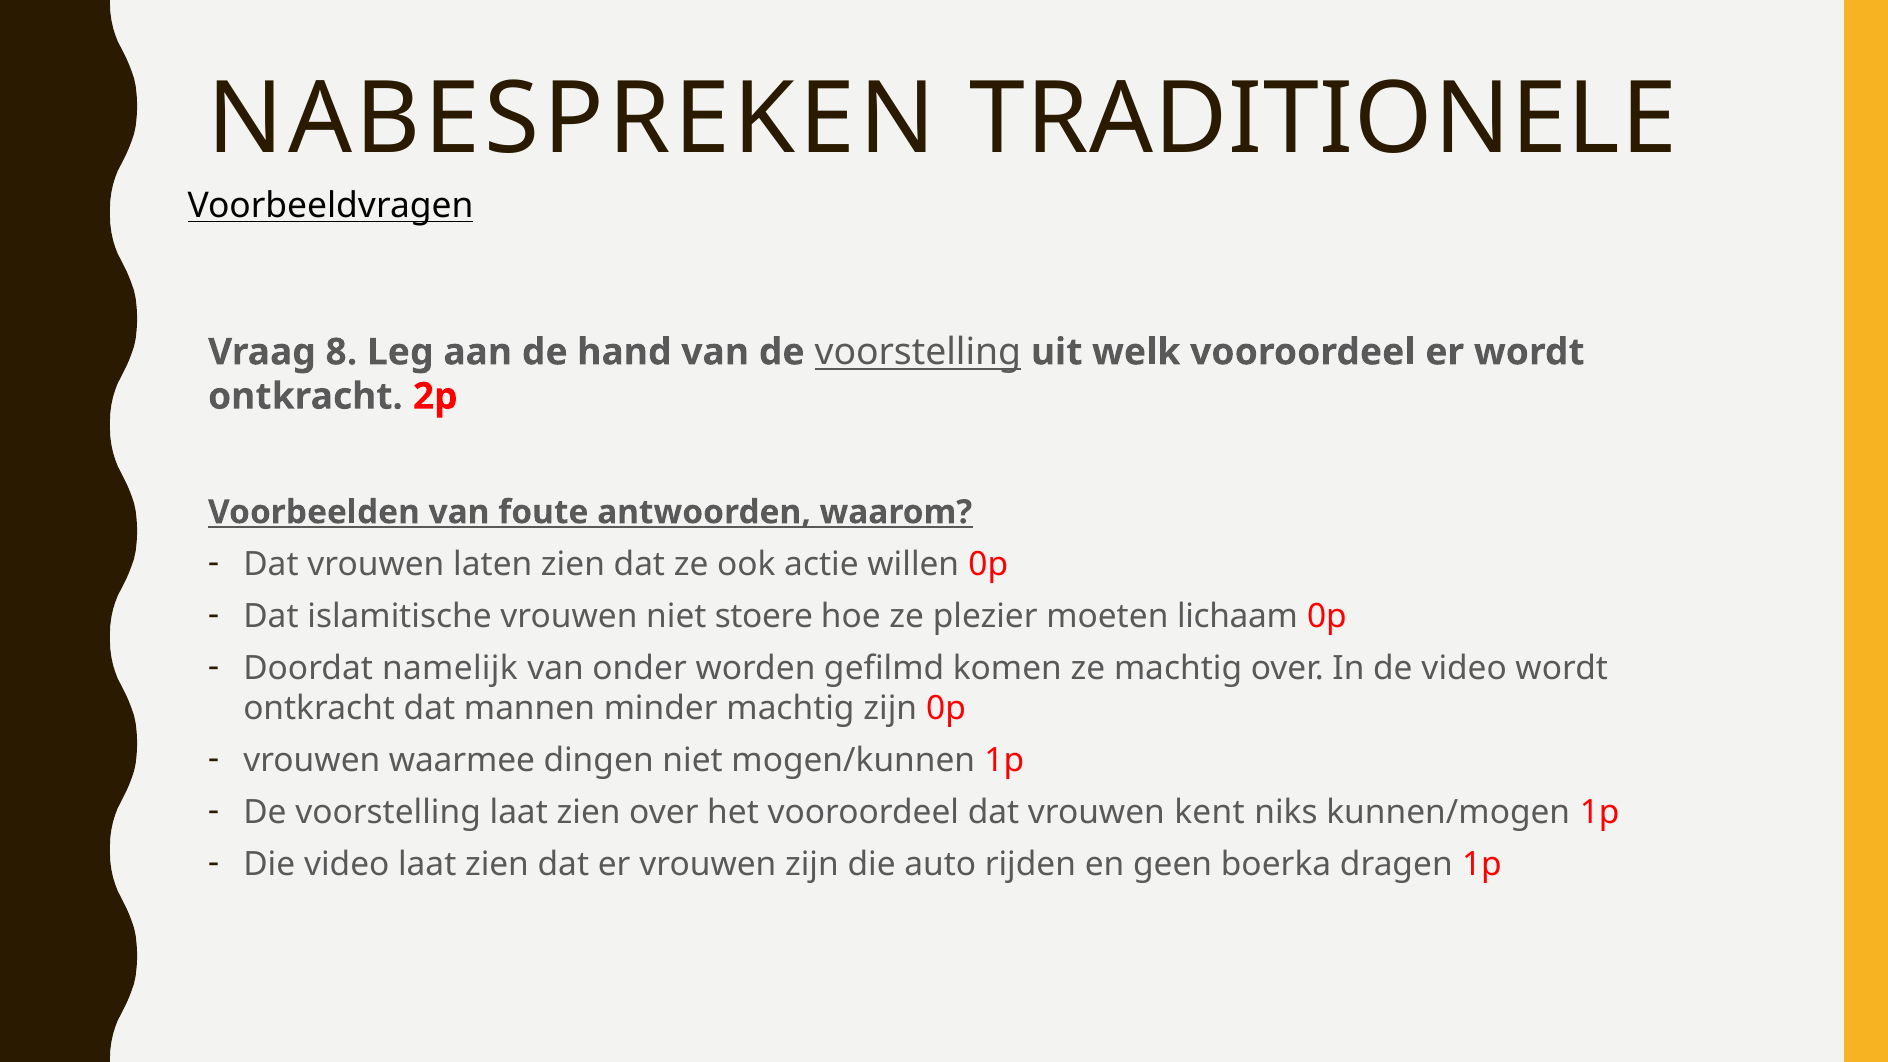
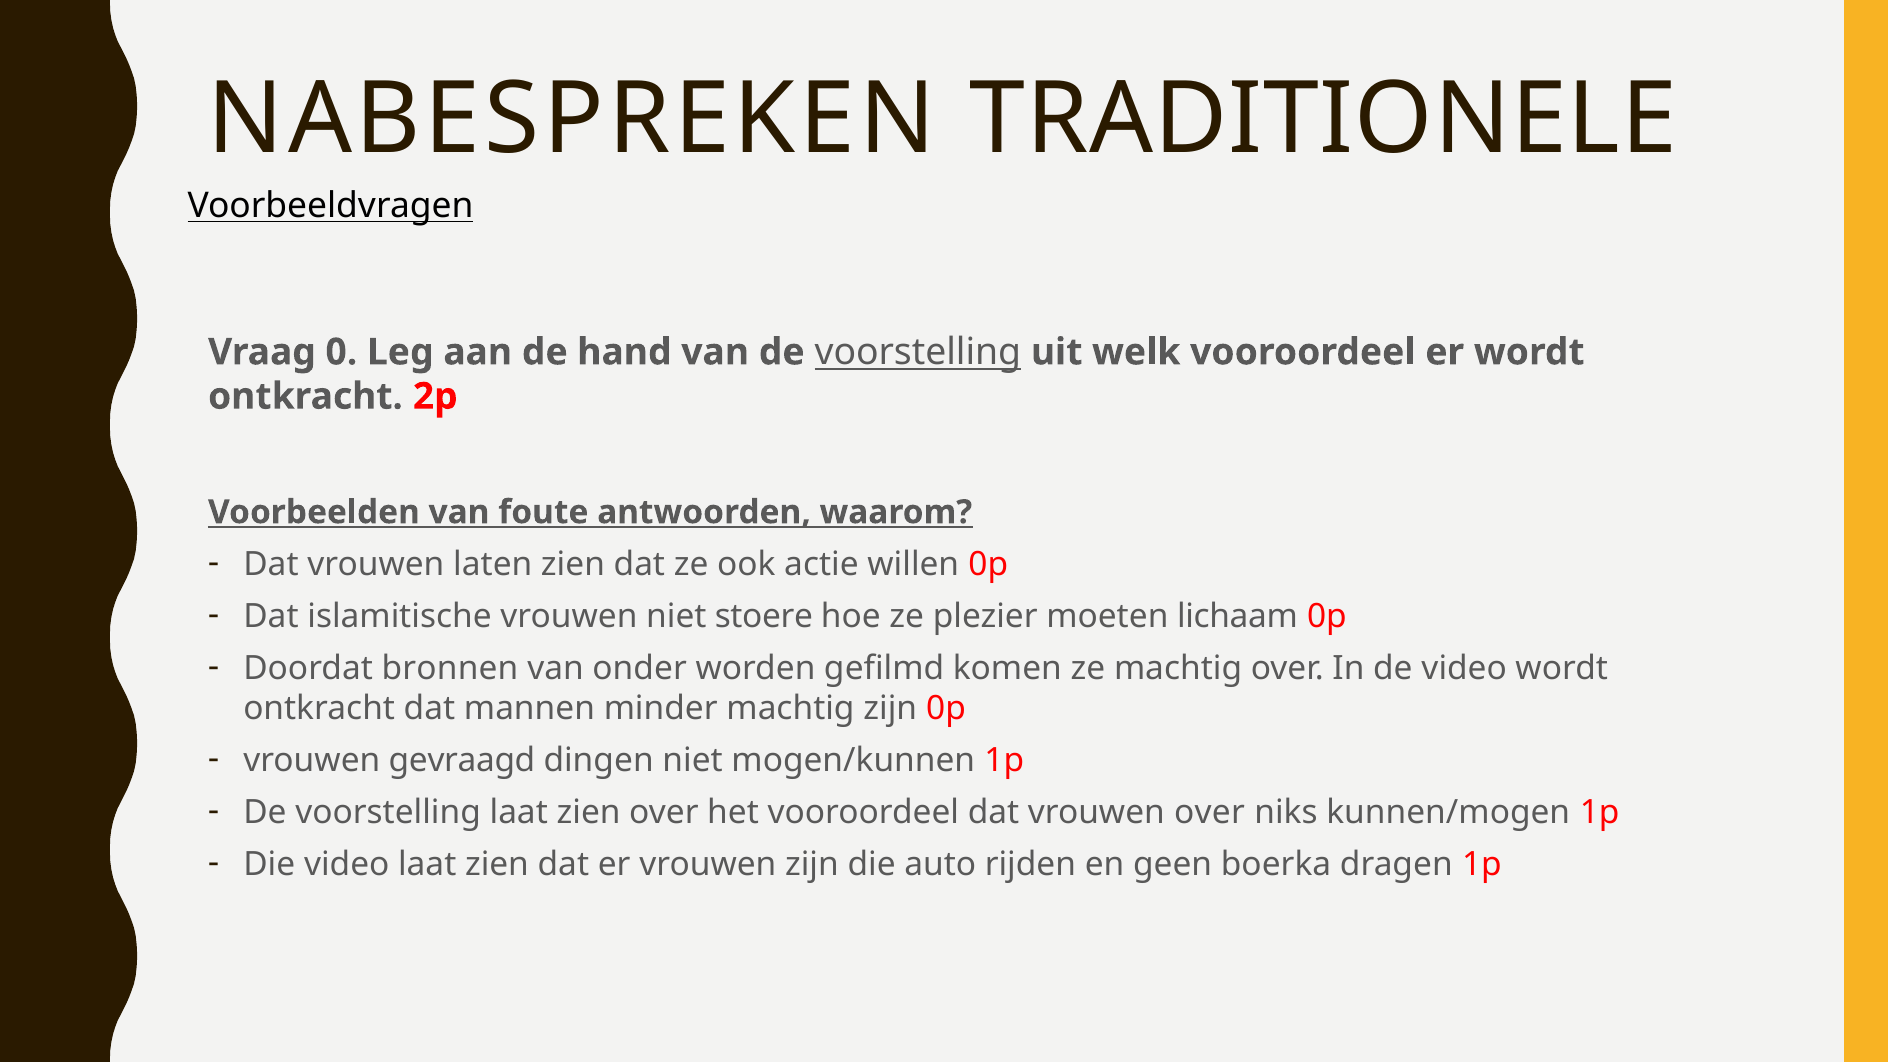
8: 8 -> 0
namelijk: namelijk -> bronnen
waarmee: waarmee -> gevraagd
vrouwen kent: kent -> over
